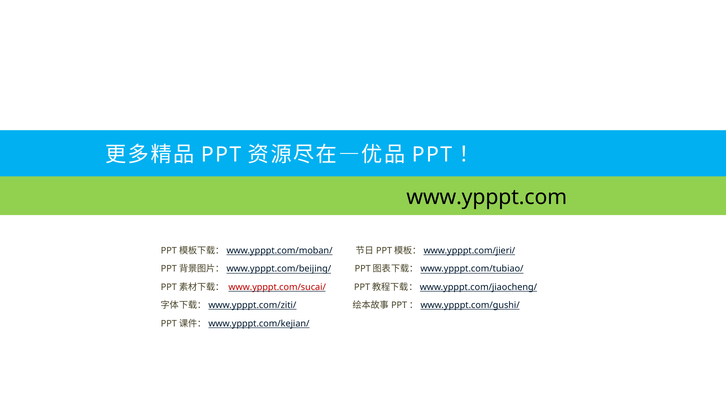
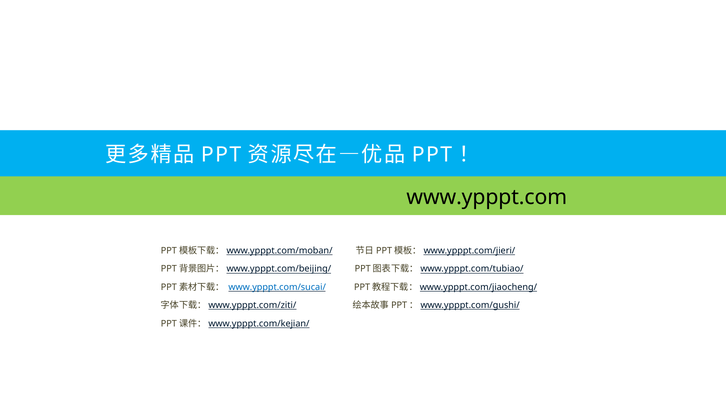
www.ypppt.com/sucai/ colour: red -> blue
